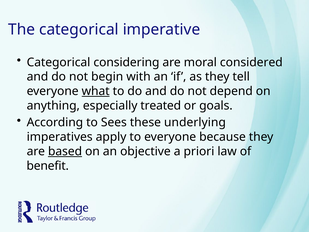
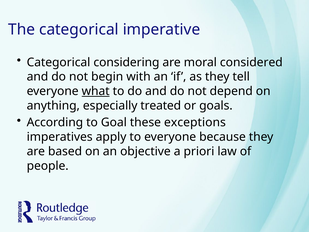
Sees: Sees -> Goal
underlying: underlying -> exceptions
based underline: present -> none
benefit: benefit -> people
